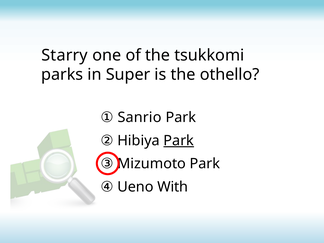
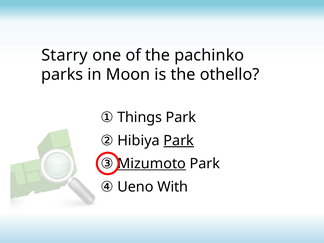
tsukkomi: tsukkomi -> pachinko
Super: Super -> Moon
Sanrio: Sanrio -> Things
Mizumoto underline: none -> present
